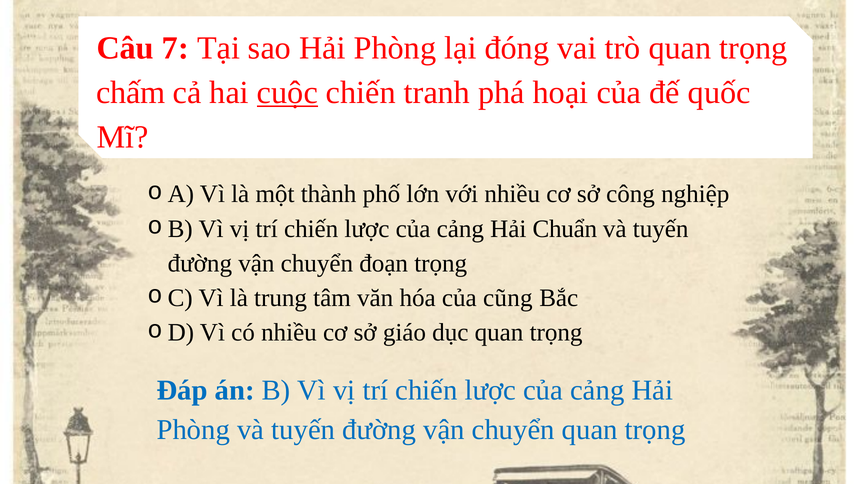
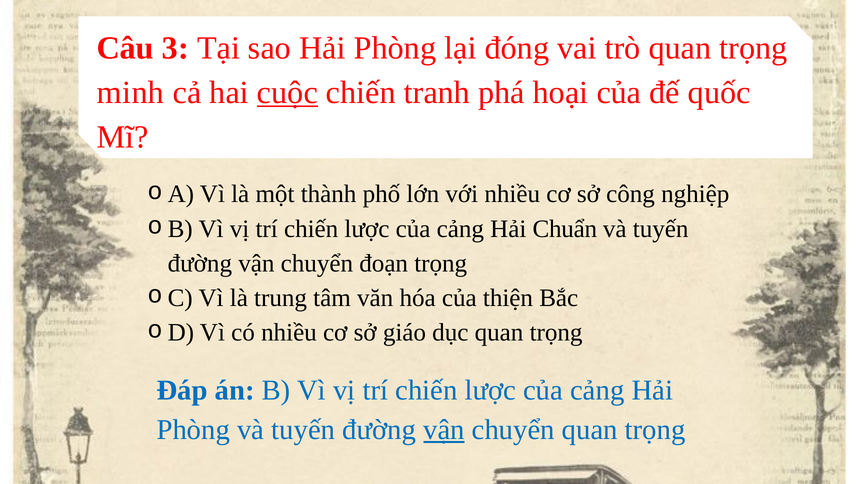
7: 7 -> 3
chấm: chấm -> minh
cũng: cũng -> thiện
vận at (444, 430) underline: none -> present
